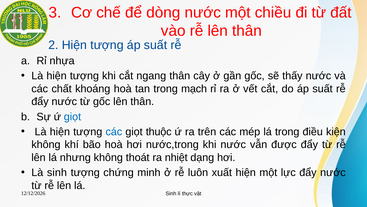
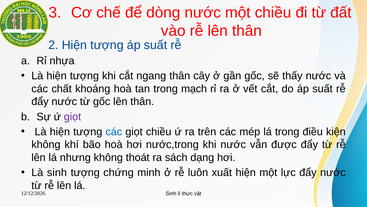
giọt at (72, 116) colour: blue -> purple
giọt thuộc: thuộc -> chiều
nhiệt: nhiệt -> sách
